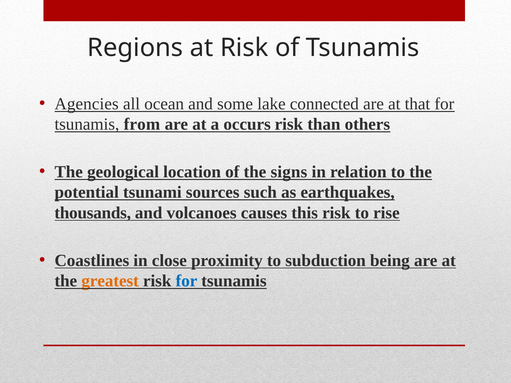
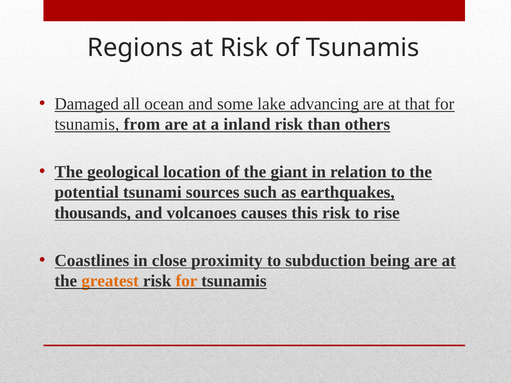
Agencies: Agencies -> Damaged
connected: connected -> advancing
occurs: occurs -> inland
signs: signs -> giant
for at (186, 281) colour: blue -> orange
